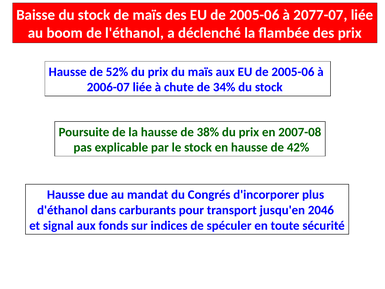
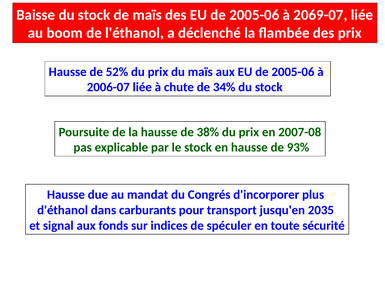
2077-07: 2077-07 -> 2069-07
42%: 42% -> 93%
2046: 2046 -> 2035
